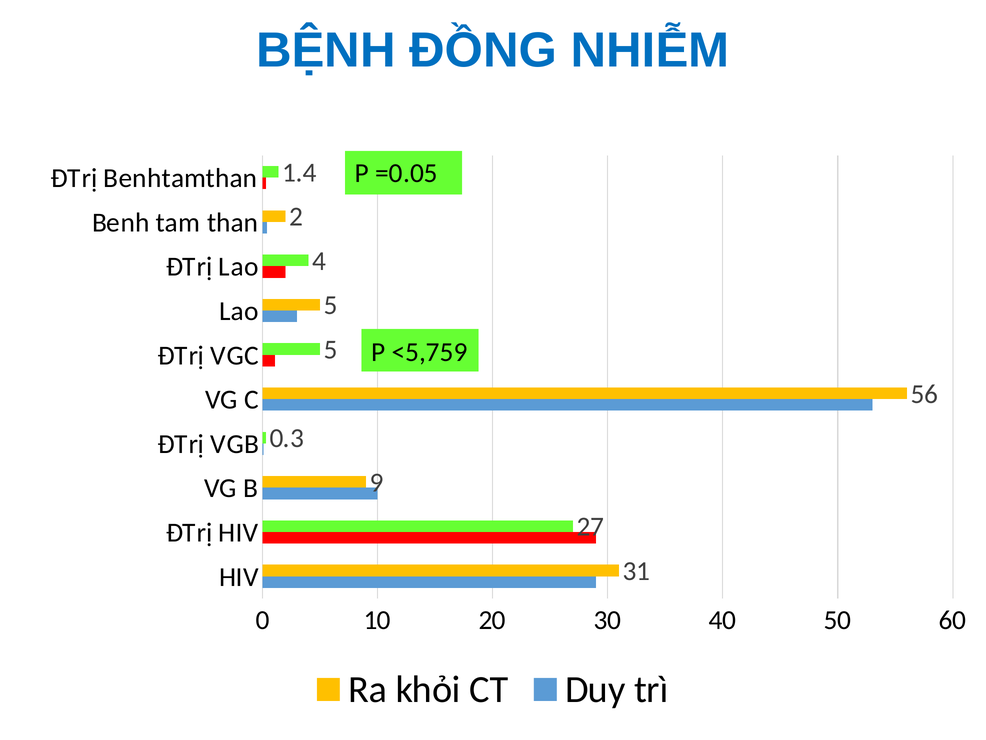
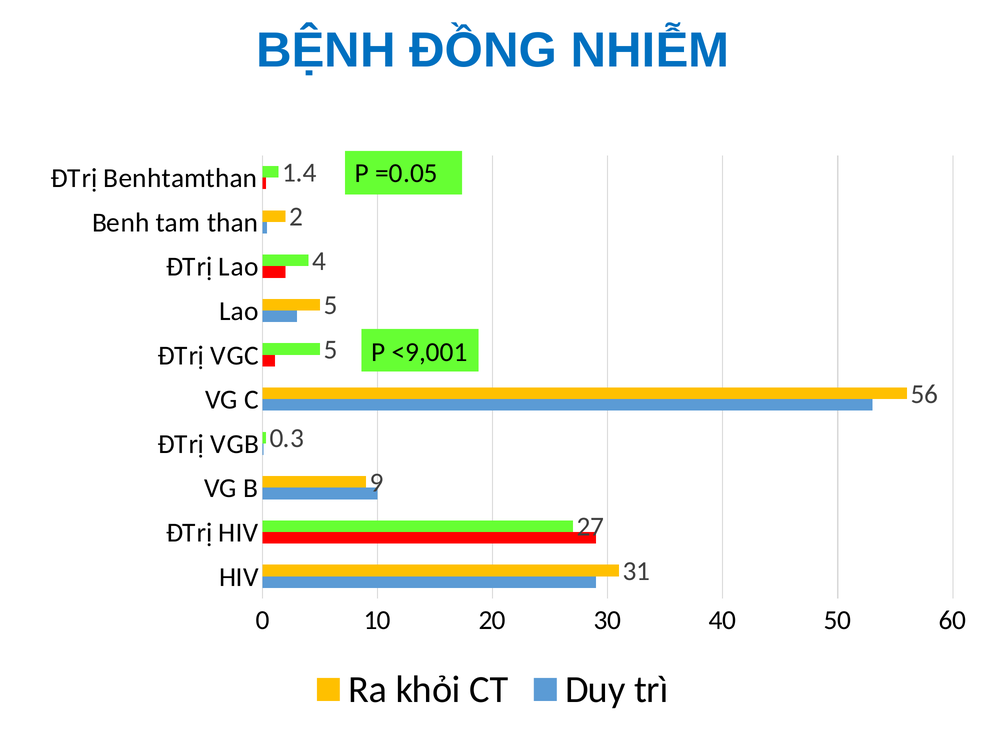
<5,759: <5,759 -> <9,001
